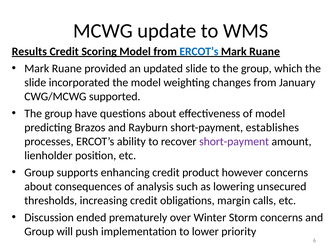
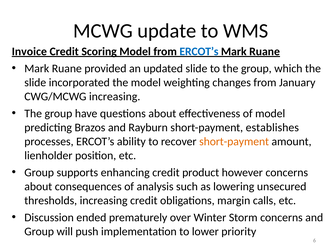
Results: Results -> Invoice
CWG/MCWG supported: supported -> increasing
short-payment at (234, 141) colour: purple -> orange
